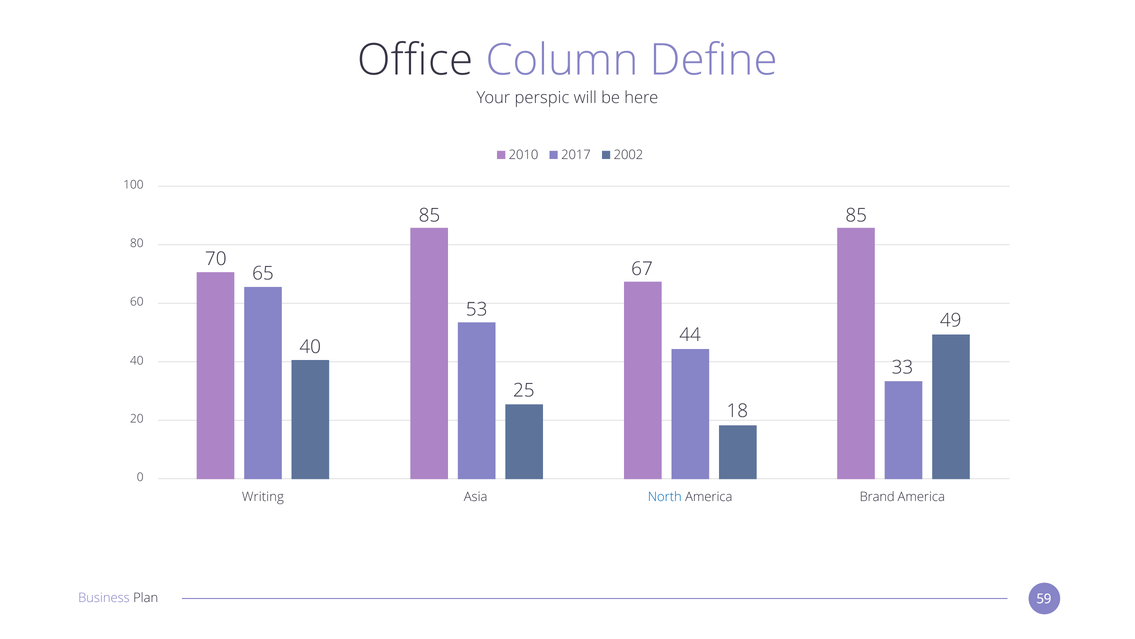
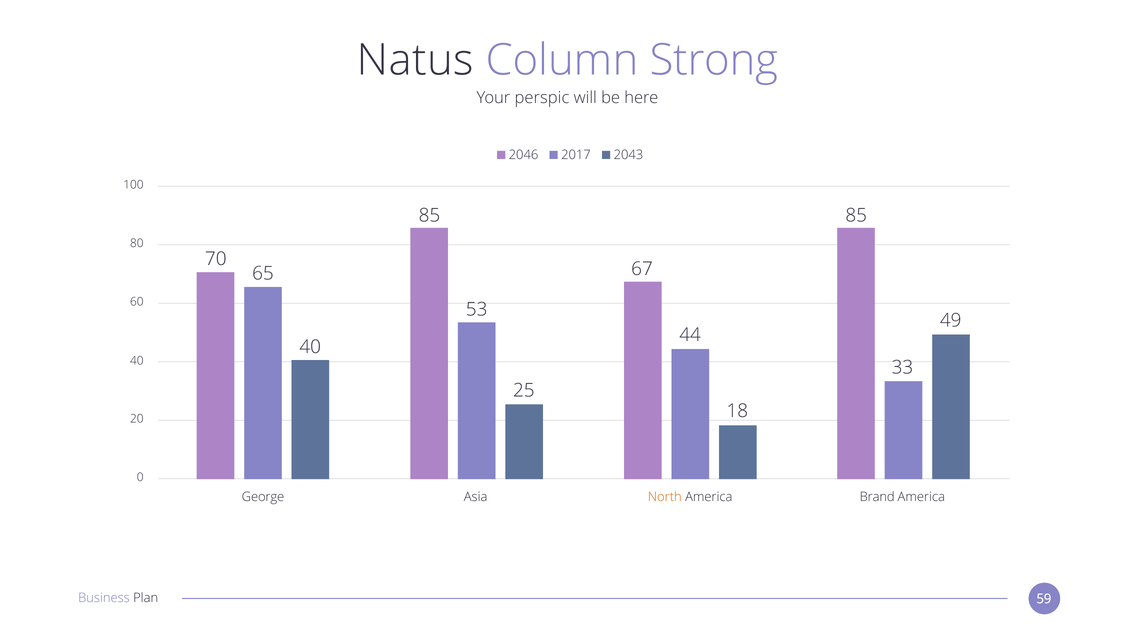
Office: Office -> Natus
Define: Define -> Strong
2010: 2010 -> 2046
2002: 2002 -> 2043
Writing: Writing -> George
North colour: blue -> orange
